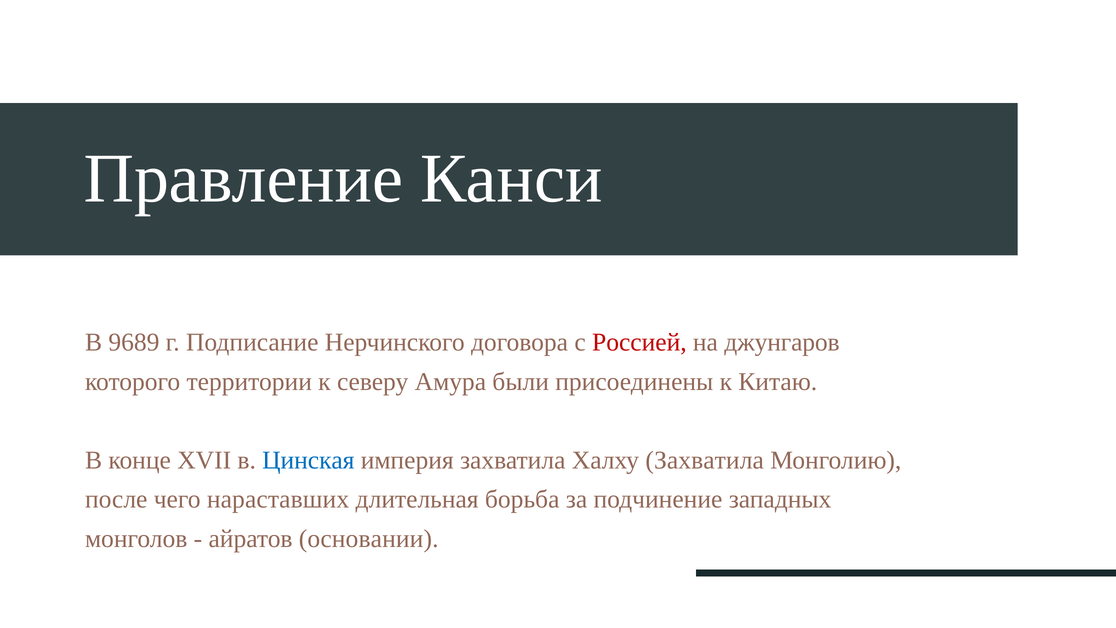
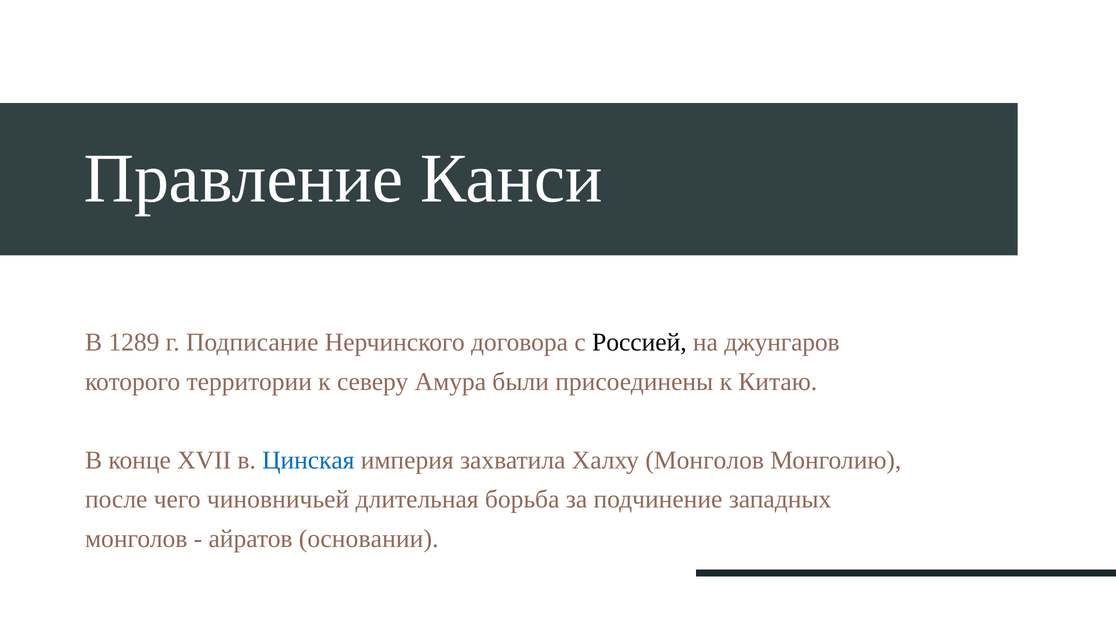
9689: 9689 -> 1289
Россией colour: red -> black
Халху Захватила: Захватила -> Монголов
нараставших: нараставших -> чиновничьей
